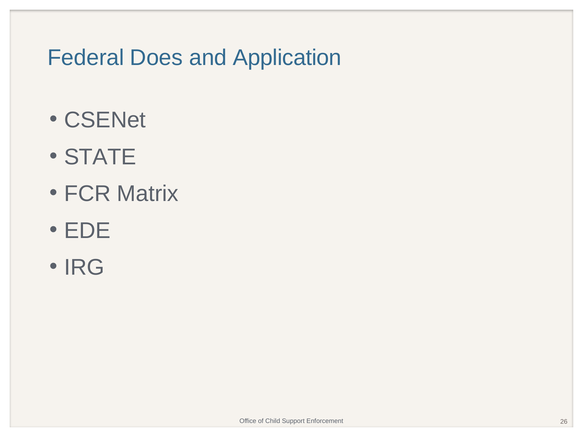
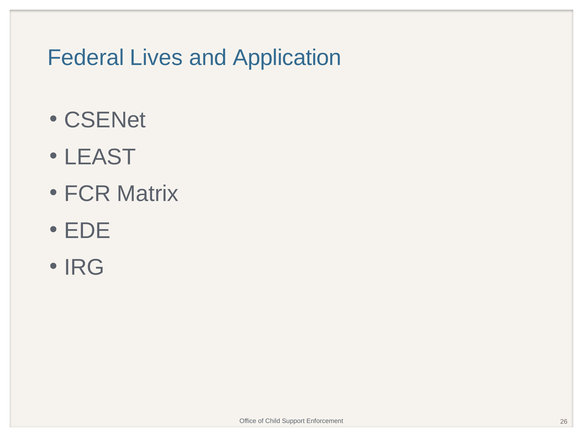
Does: Does -> Lives
STATE: STATE -> LEAST
